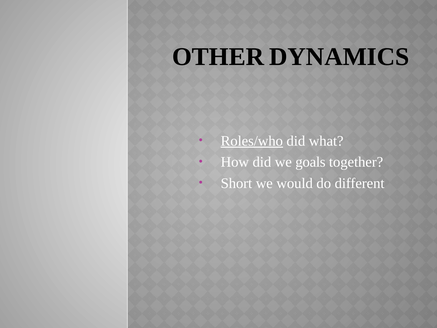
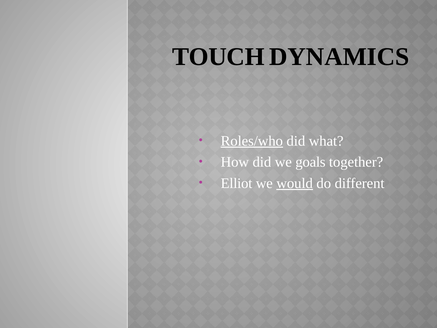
OTHER: OTHER -> TOUCH
Short: Short -> Elliot
would underline: none -> present
